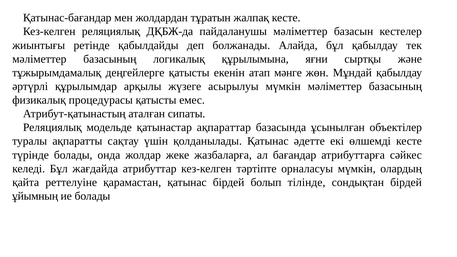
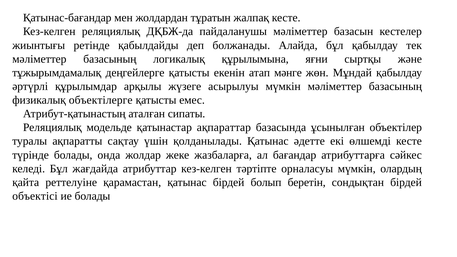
процедурасы: процедурасы -> объектілерге
тілінде: тілінде -> беретін
ұйымның: ұйымның -> объектісі
